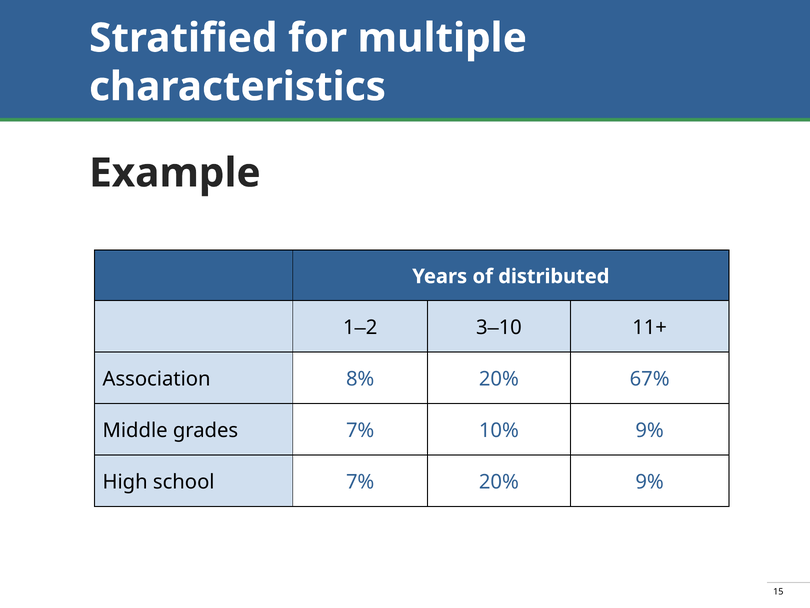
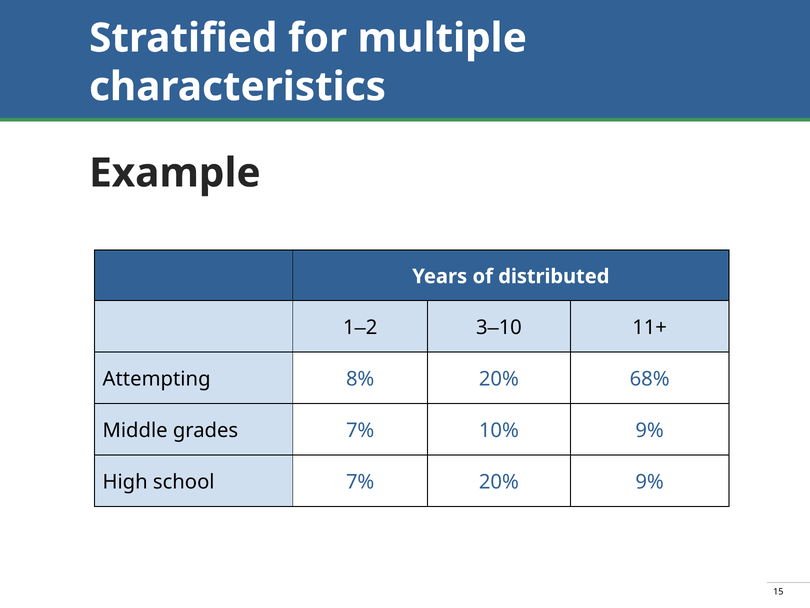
Association: Association -> Attempting
67%: 67% -> 68%
